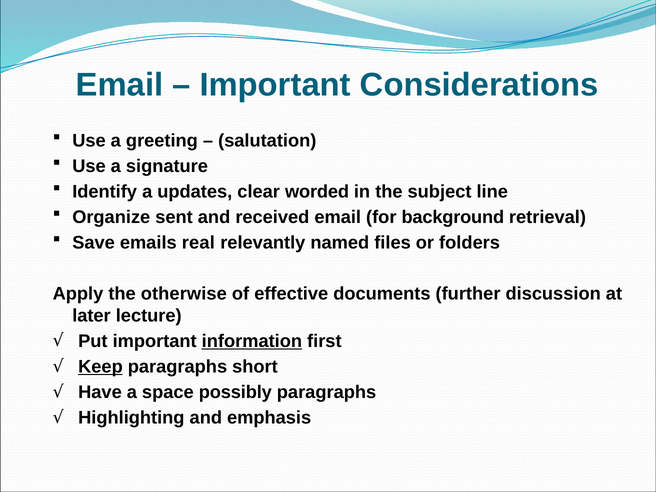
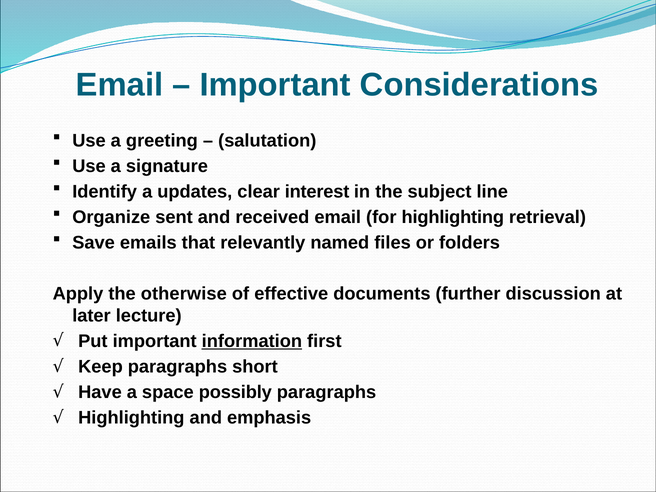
worded: worded -> interest
for background: background -> highlighting
real: real -> that
Keep underline: present -> none
